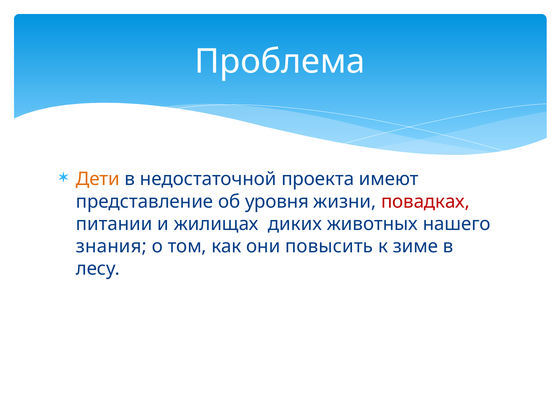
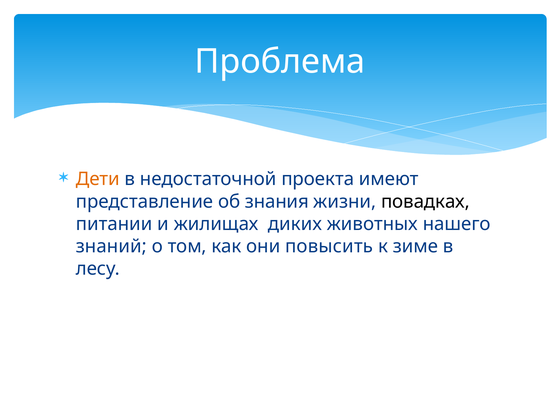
уровня: уровня -> знания
повадках colour: red -> black
знания: знания -> знаний
